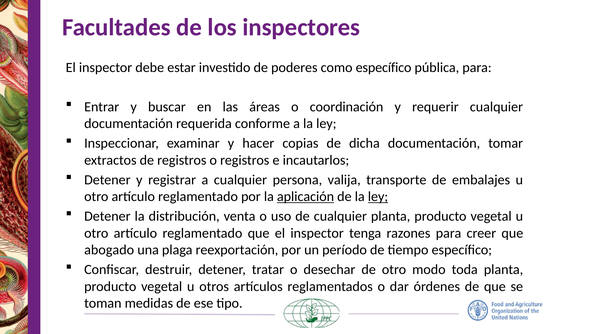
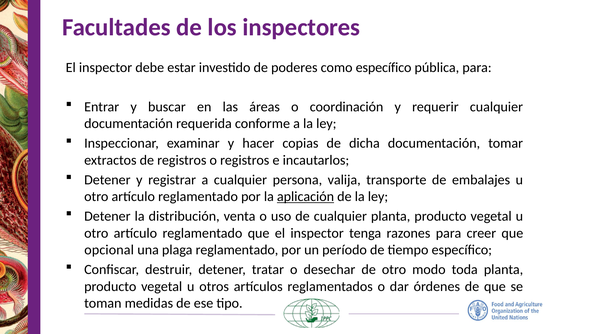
ley at (378, 197) underline: present -> none
abogado: abogado -> opcional
plaga reexportación: reexportación -> reglamentado
